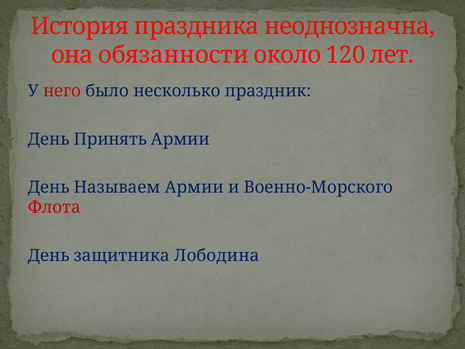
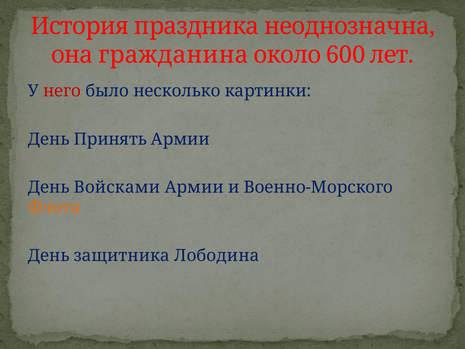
обязанности: обязанности -> гражданина
120: 120 -> 600
праздник: праздник -> картинки
Называем: Называем -> Войсками
Флота colour: red -> orange
